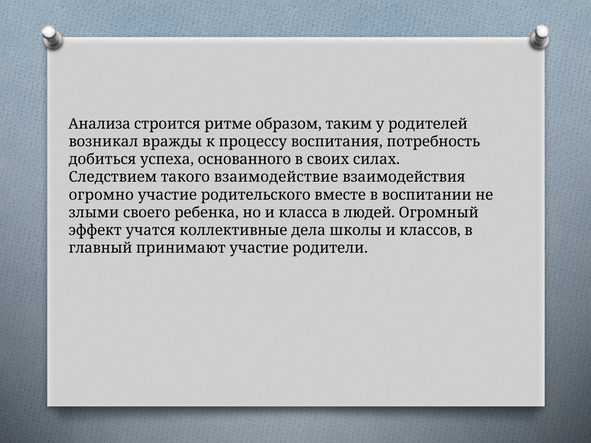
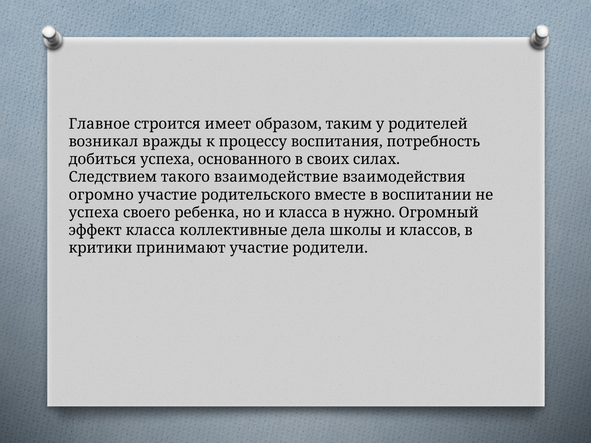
Анализа: Анализа -> Главное
ритме: ритме -> имеет
злыми at (94, 213): злыми -> успеха
людей: людей -> нужно
эффект учатся: учатся -> класса
главный: главный -> критики
